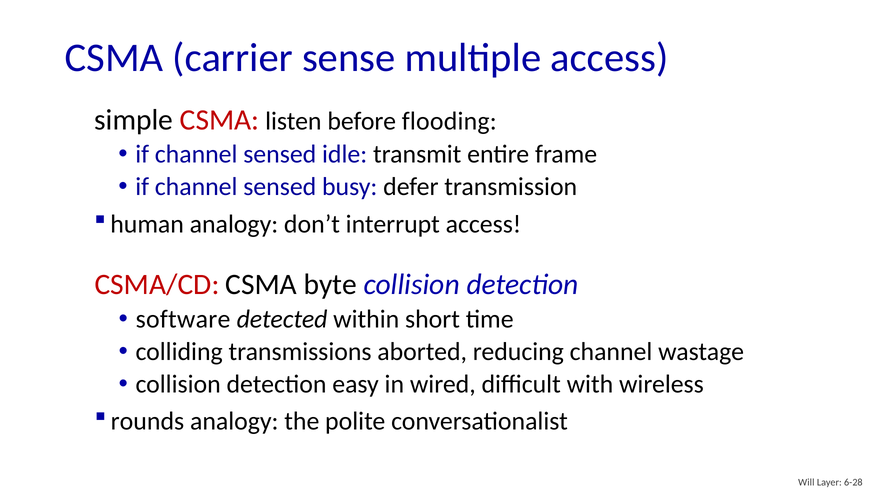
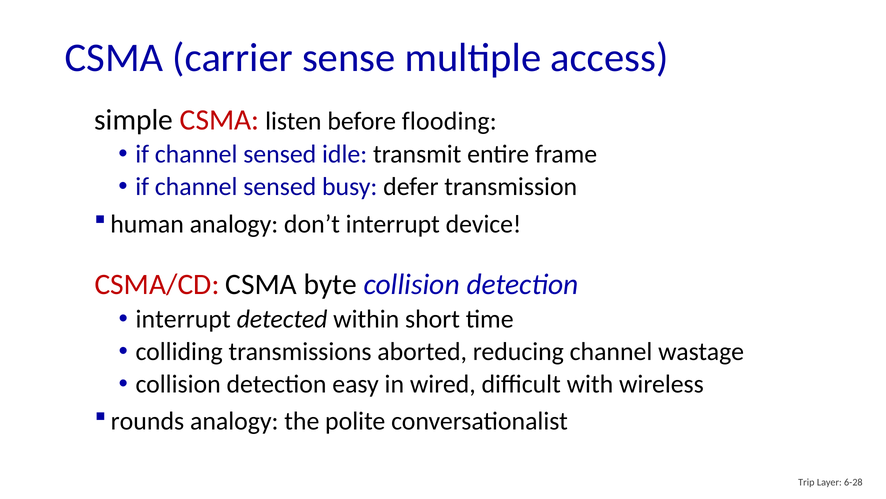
interrupt access: access -> device
software at (183, 319): software -> interrupt
Will: Will -> Trip
